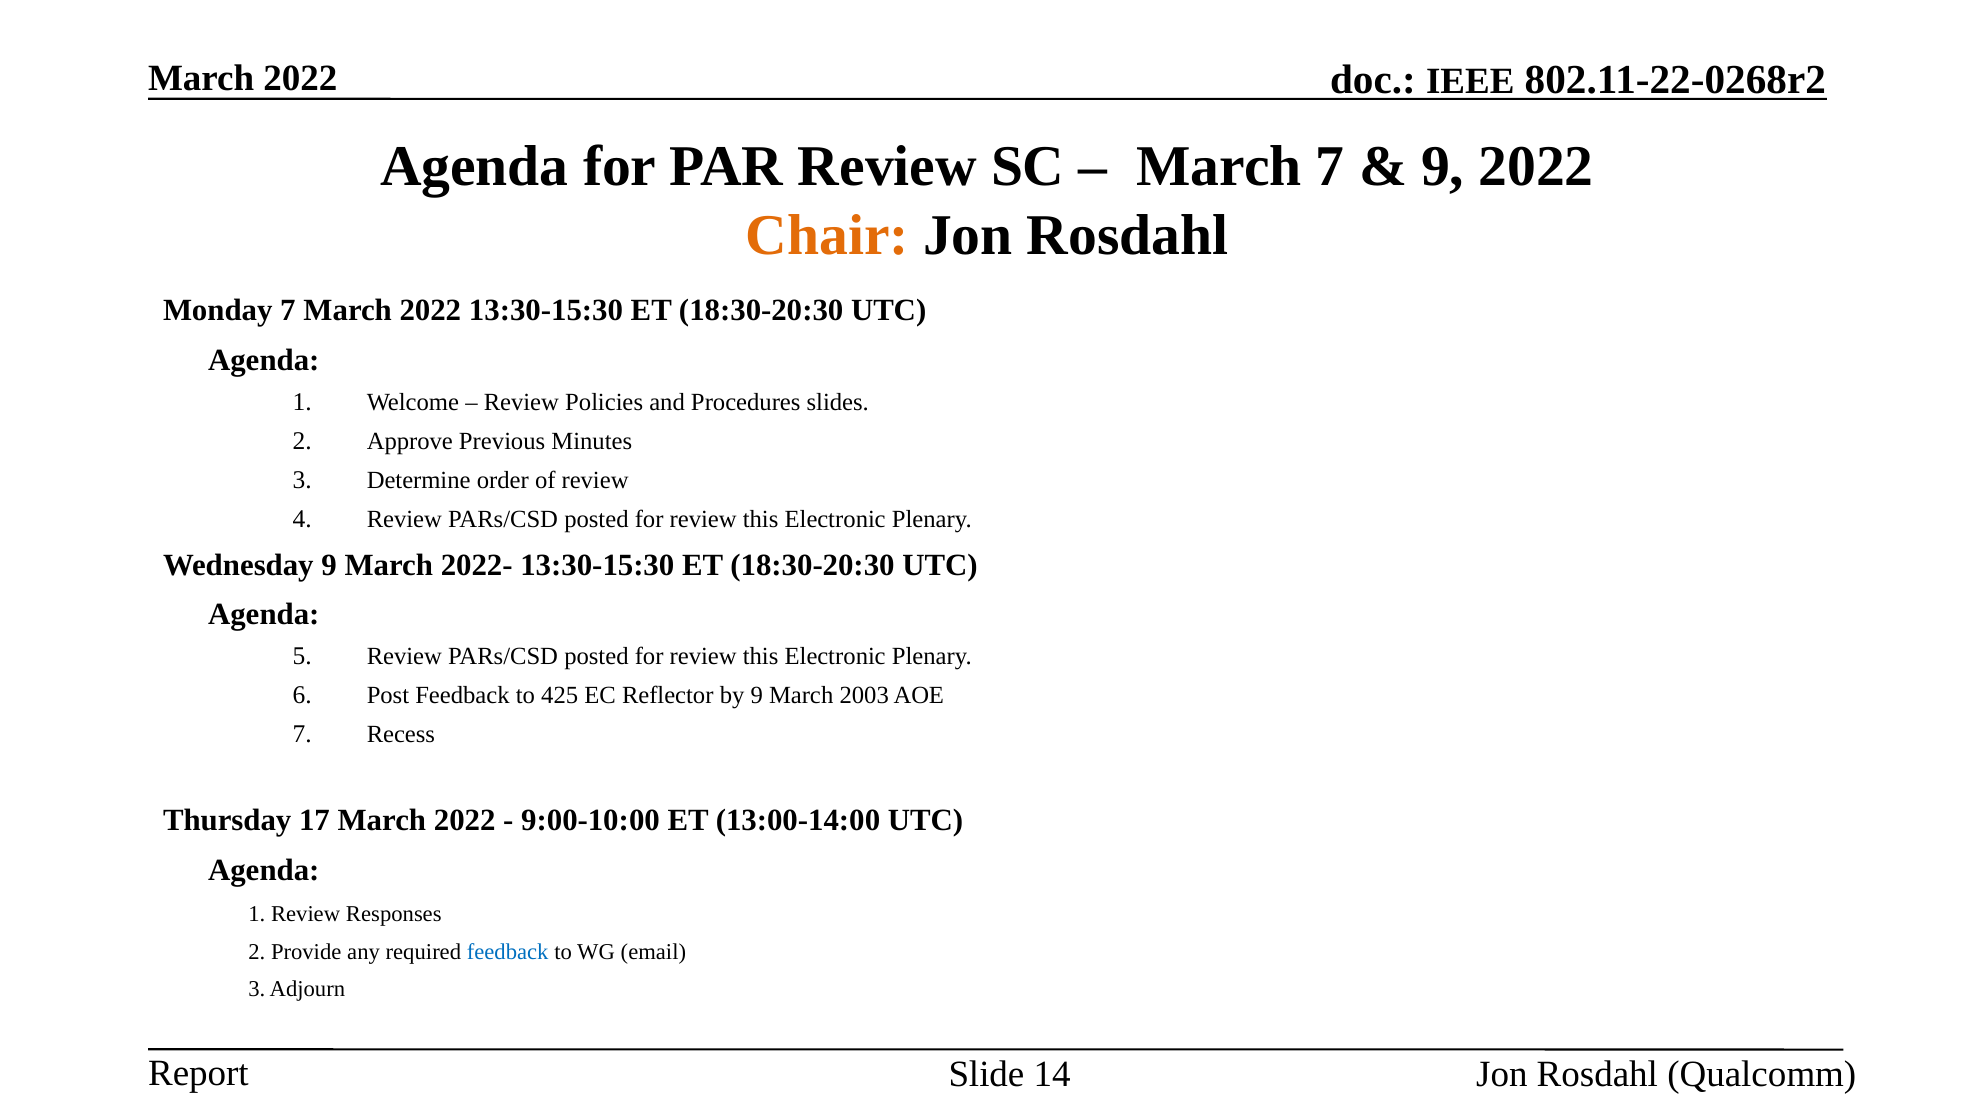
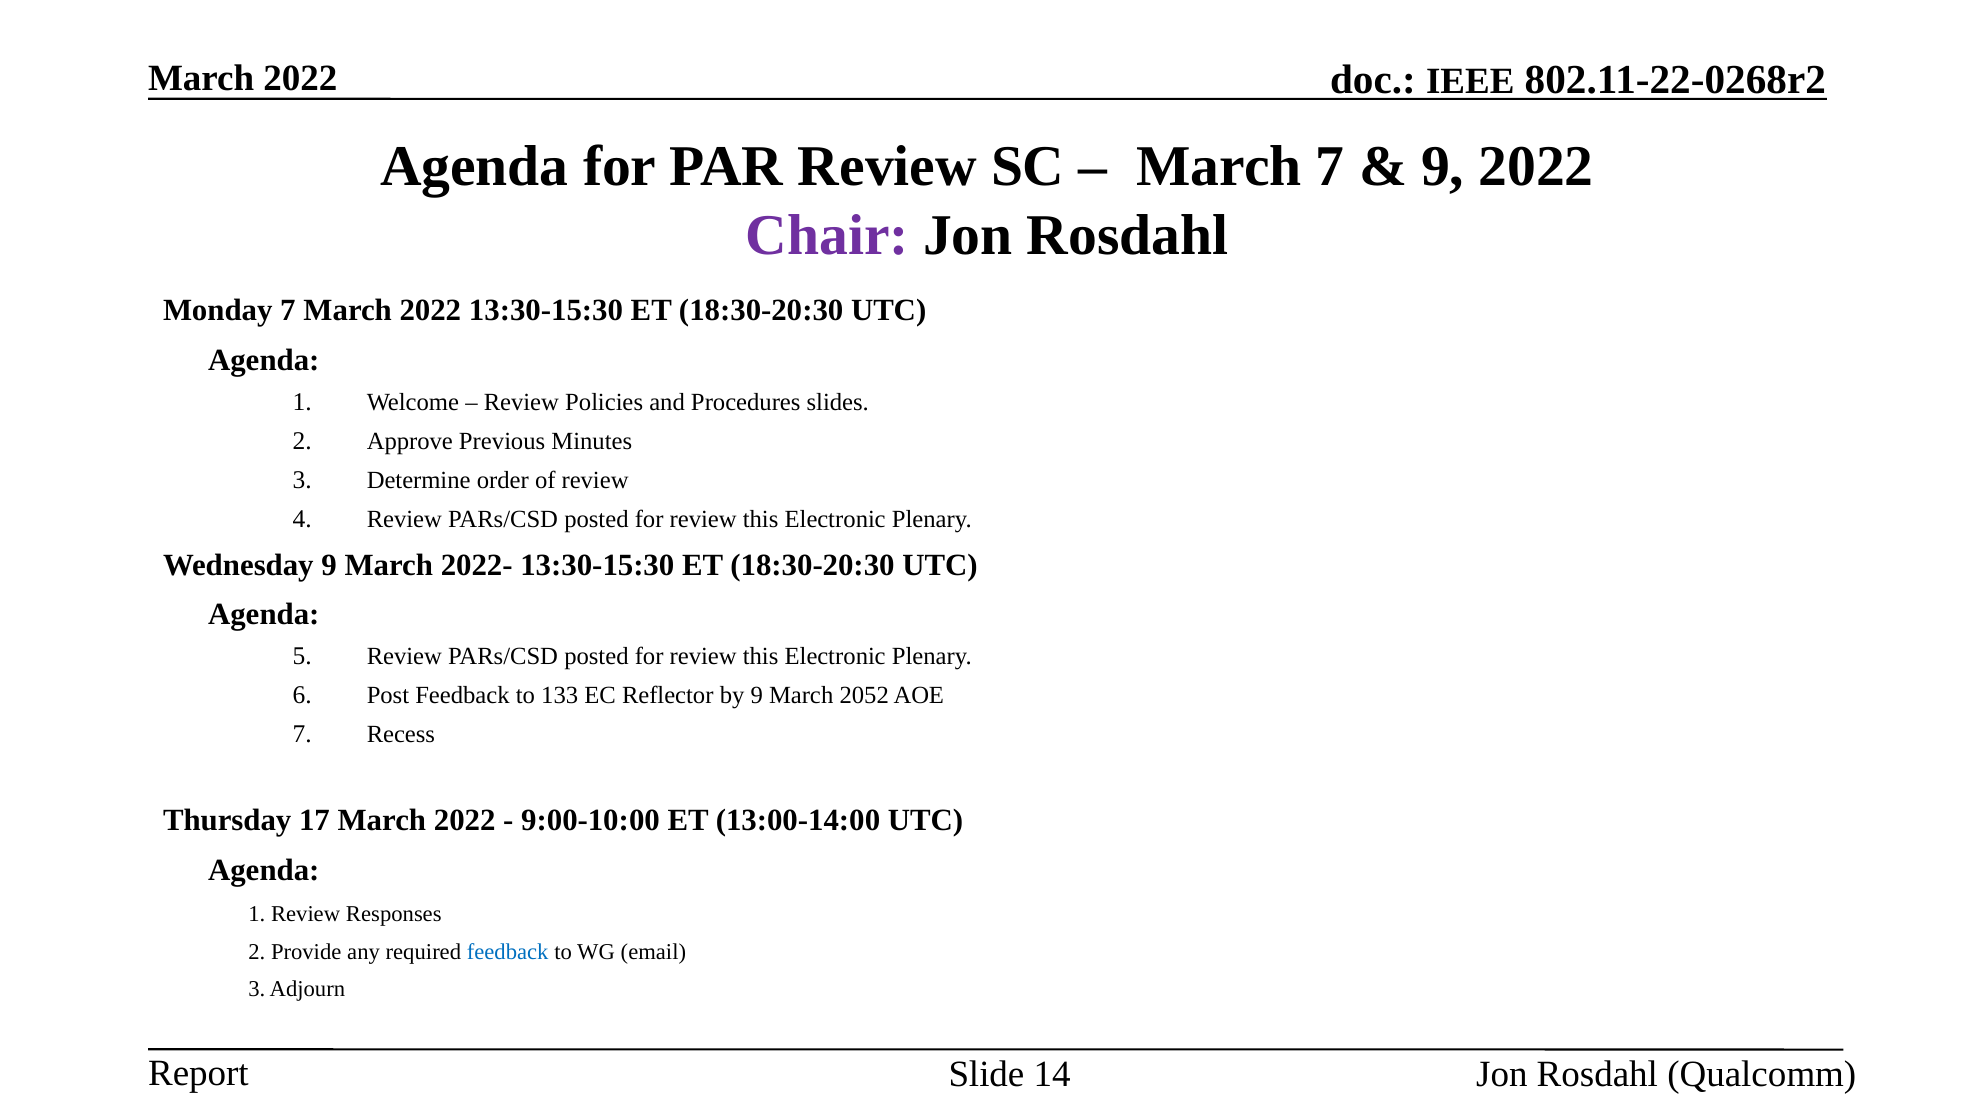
Chair colour: orange -> purple
425: 425 -> 133
2003: 2003 -> 2052
